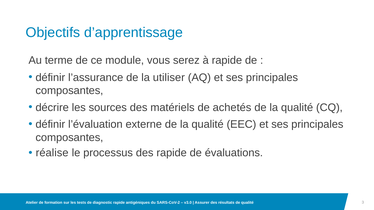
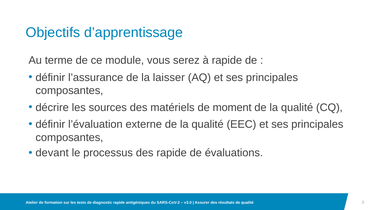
utiliser: utiliser -> laisser
achetés: achetés -> moment
réalise: réalise -> devant
